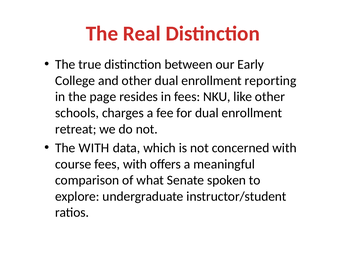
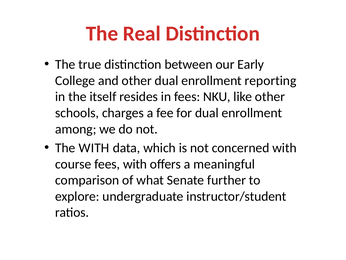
page: page -> itself
retreat: retreat -> among
spoken: spoken -> further
